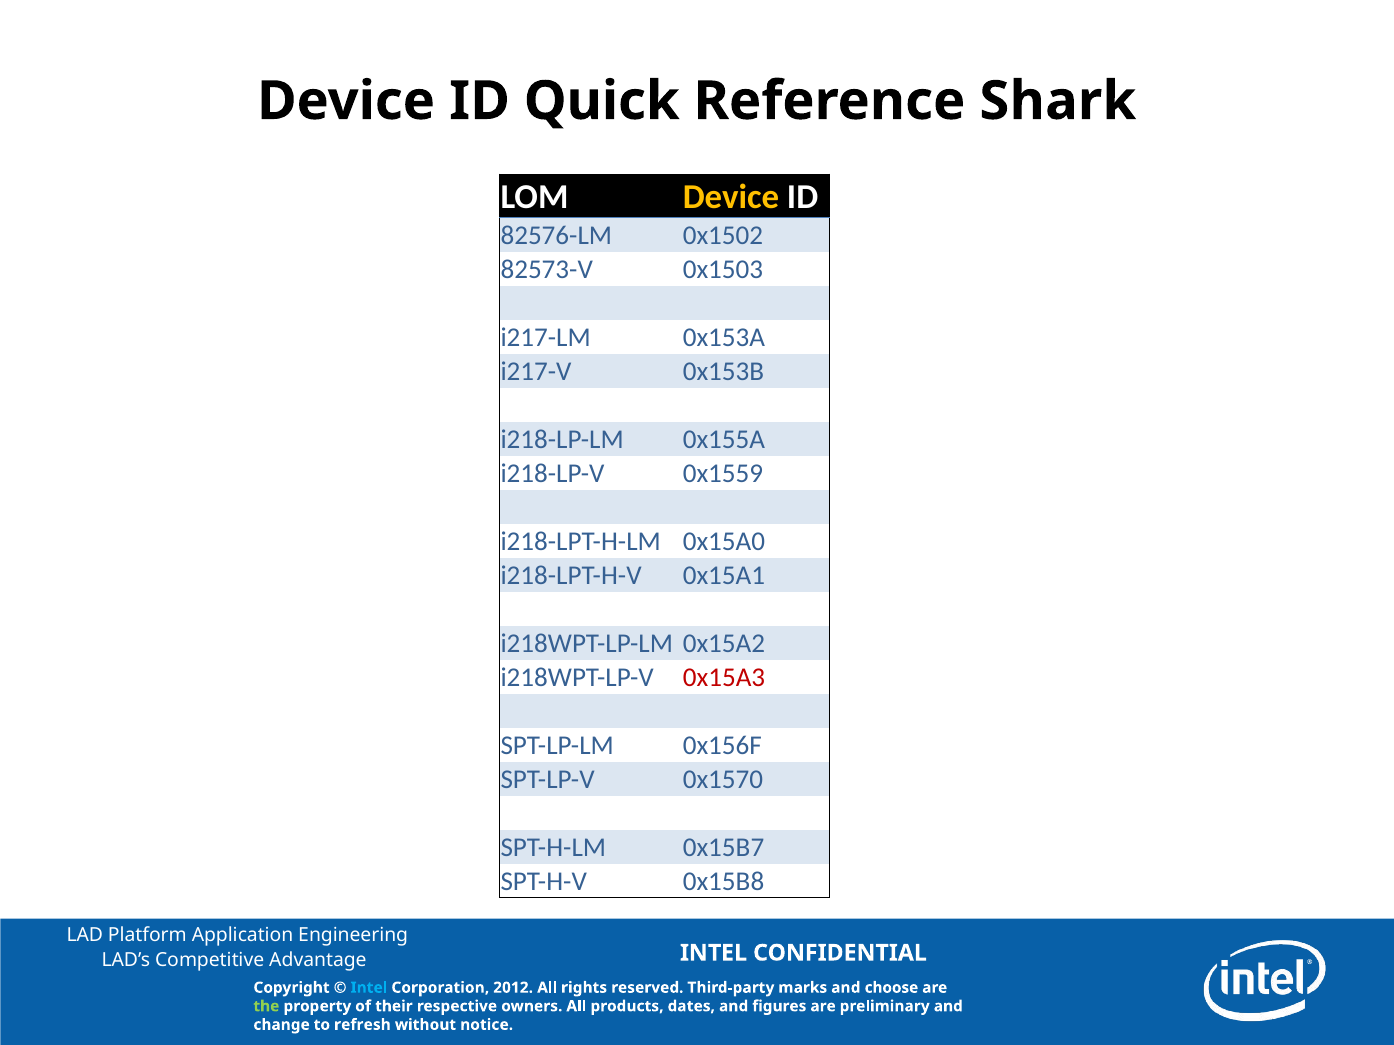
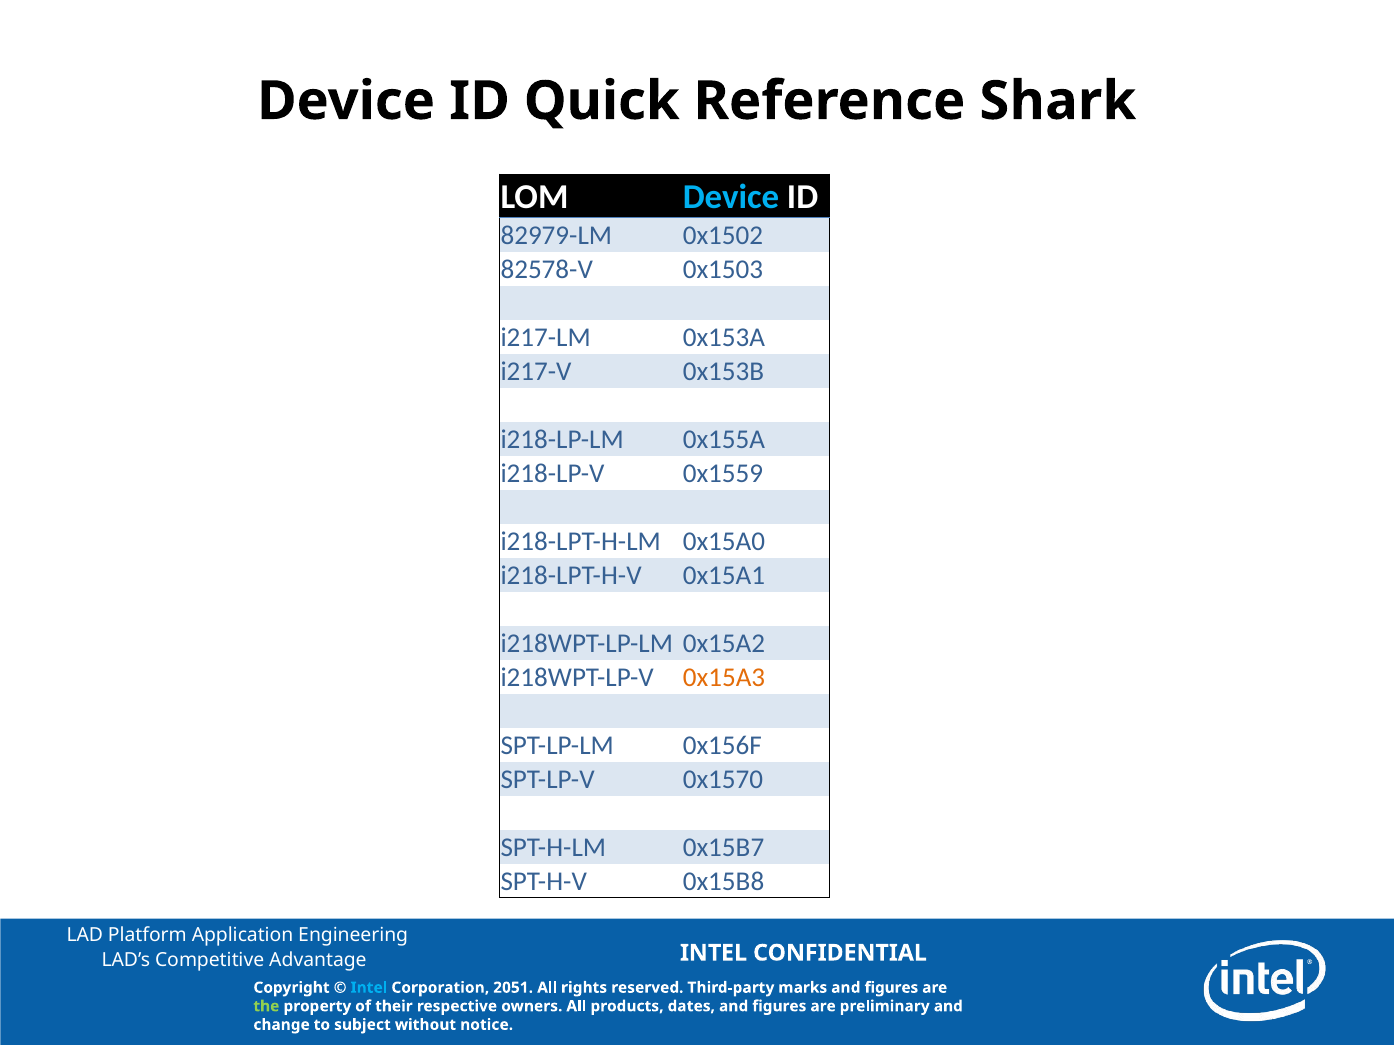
Device at (731, 197) colour: yellow -> light blue
82576-LM: 82576-LM -> 82979-LM
82573-V: 82573-V -> 82578-V
0x15A3 colour: red -> orange
2012: 2012 -> 2051
marks and choose: choose -> figures
refresh: refresh -> subject
